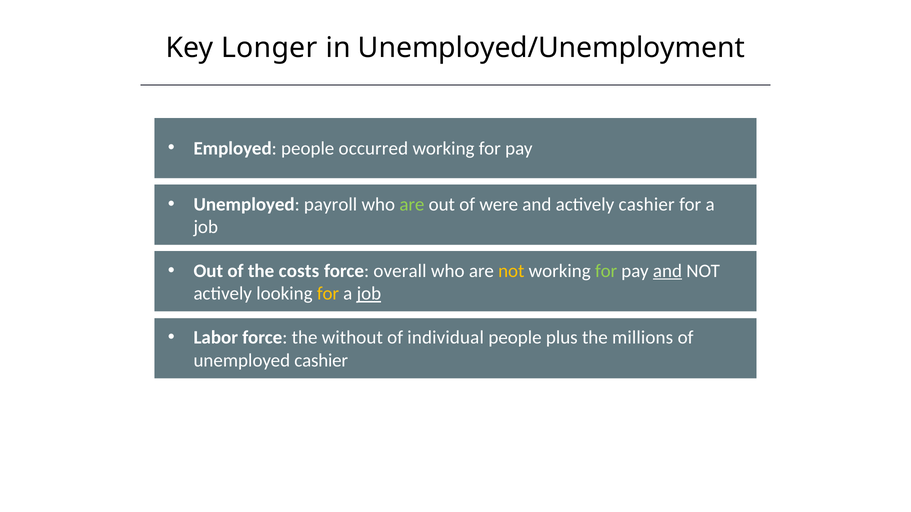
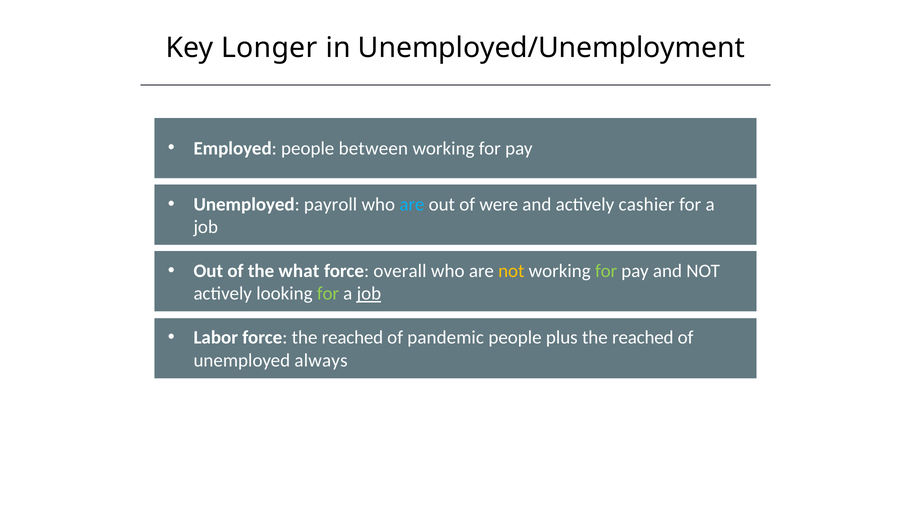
occurred: occurred -> between
are at (412, 204) colour: light green -> light blue
costs: costs -> what
and at (668, 271) underline: present -> none
for at (328, 294) colour: yellow -> light green
force the without: without -> reached
individual: individual -> pandemic
plus the millions: millions -> reached
unemployed cashier: cashier -> always
